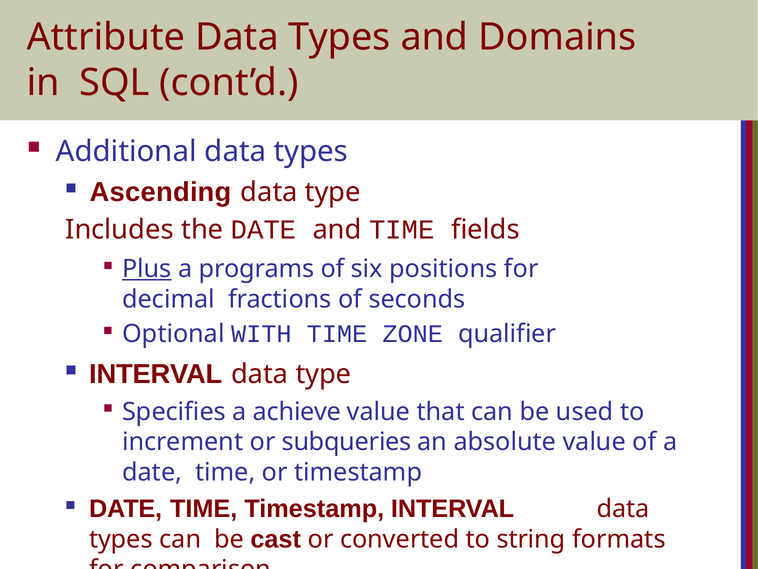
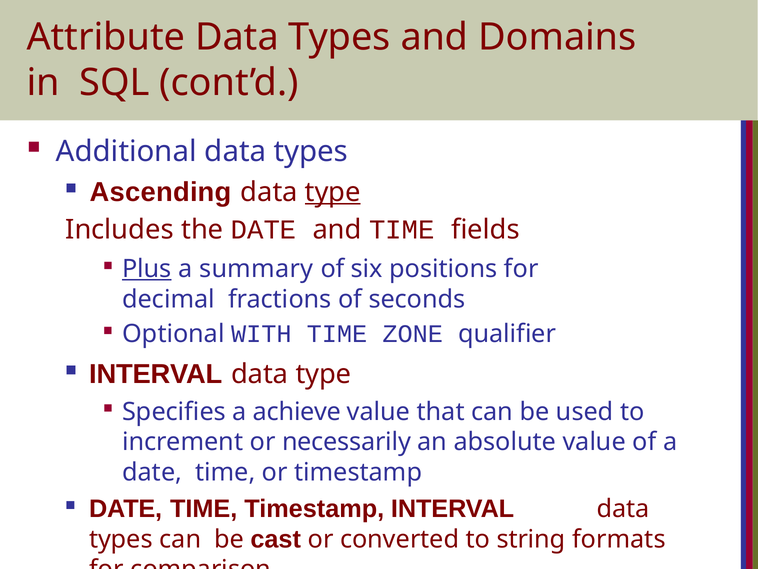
type at (333, 192) underline: none -> present
programs: programs -> summary
subqueries: subqueries -> necessarily
